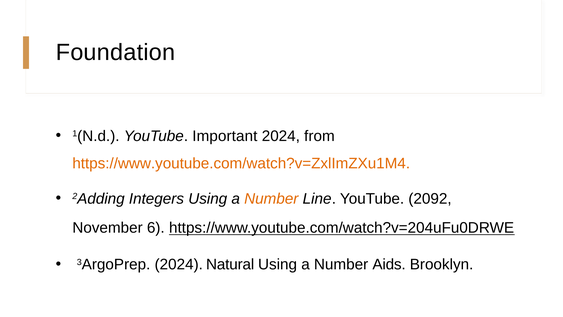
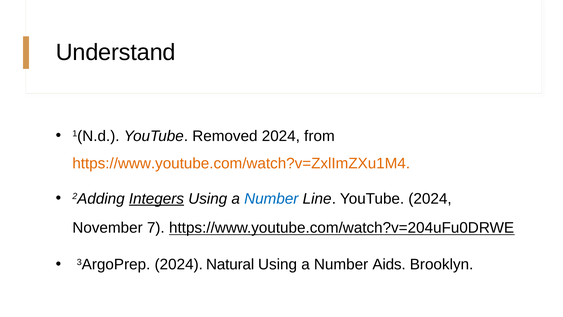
Foundation: Foundation -> Understand
Important: Important -> Removed
Integers underline: none -> present
Number at (271, 198) colour: orange -> blue
YouTube 2092: 2092 -> 2024
6: 6 -> 7
